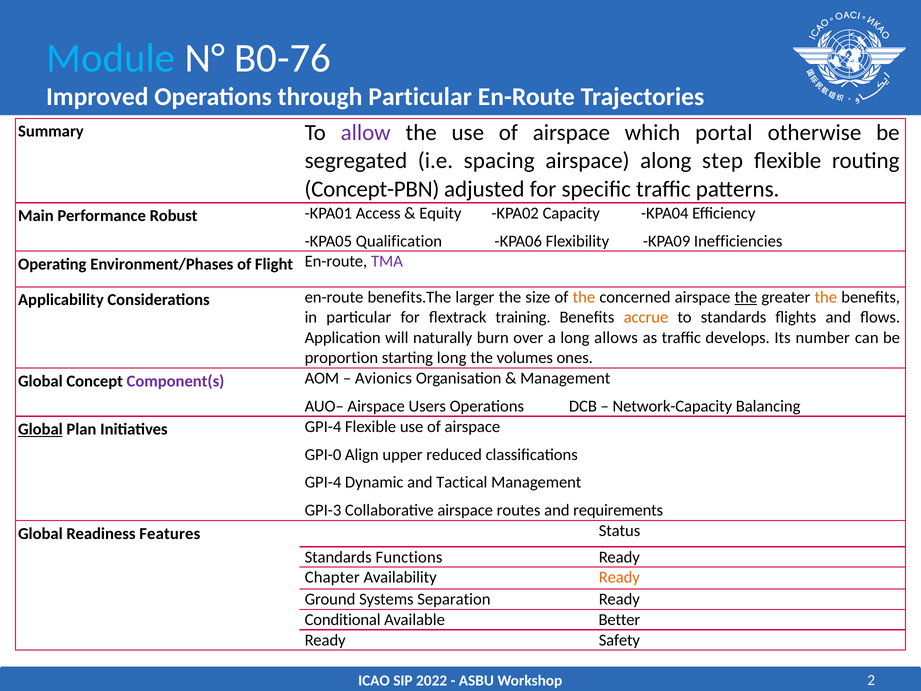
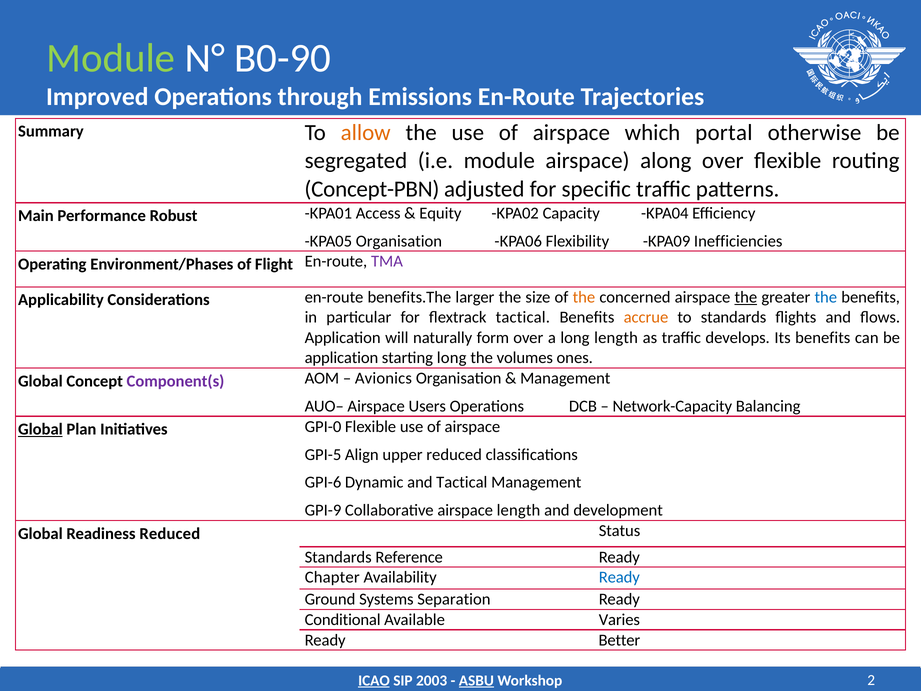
Module at (111, 58) colour: light blue -> light green
B0-76: B0-76 -> B0-90
through Particular: Particular -> Emissions
allow colour: purple -> orange
i.e spacing: spacing -> module
along step: step -> over
KPA05 Qualification: Qualification -> Organisation
the at (826, 297) colour: orange -> blue
flextrack training: training -> tactical
burn: burn -> form
long allows: allows -> length
Its number: number -> benefits
proportion at (341, 358): proportion -> application
Initiatives GPI-4: GPI-4 -> GPI-0
GPI-0: GPI-0 -> GPI-5
GPI-4 at (323, 482): GPI-4 -> GPI-6
GPI-3: GPI-3 -> GPI-9
airspace routes: routes -> length
requirements: requirements -> development
Readiness Features: Features -> Reduced
Functions: Functions -> Reference
Ready at (619, 577) colour: orange -> blue
Better: Better -> Varies
Safety: Safety -> Better
ICAO underline: none -> present
2022: 2022 -> 2003
ASBU underline: none -> present
